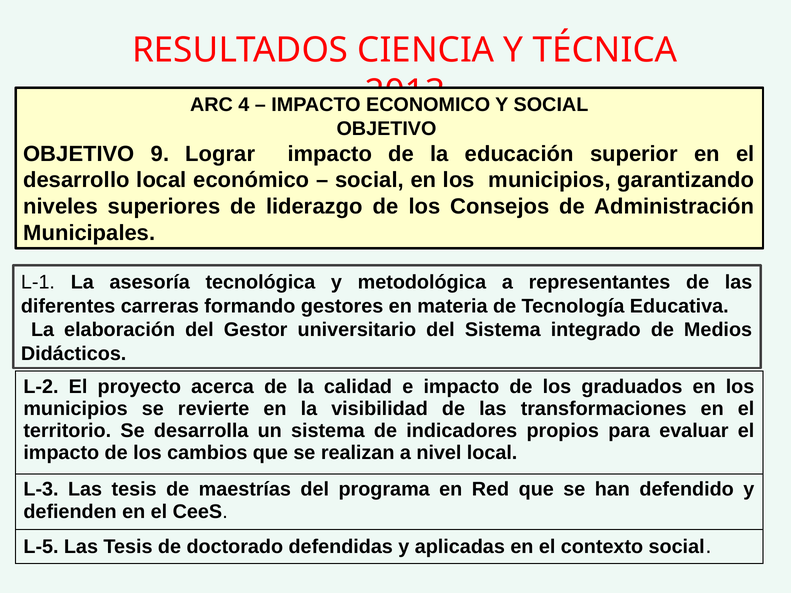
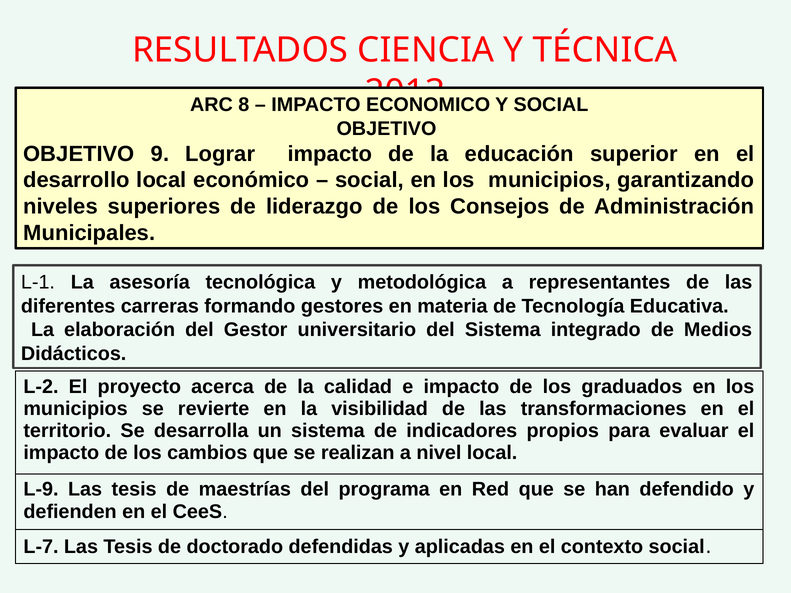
4: 4 -> 8
L-3: L-3 -> L-9
L-5: L-5 -> L-7
